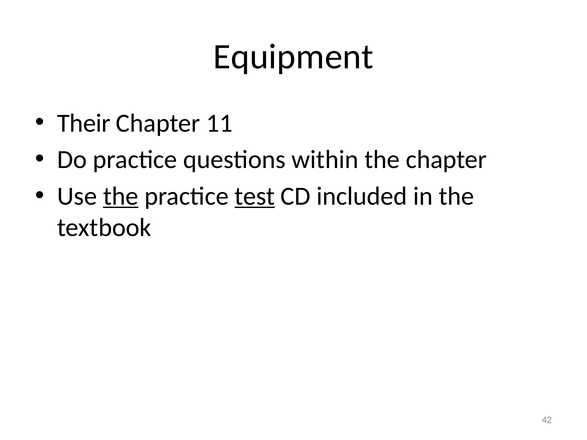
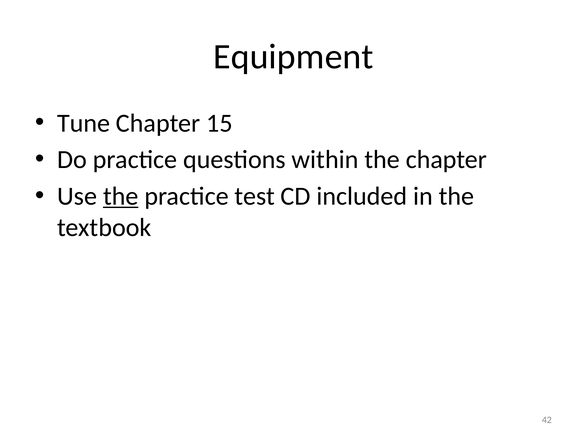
Their: Their -> Tune
11: 11 -> 15
test underline: present -> none
